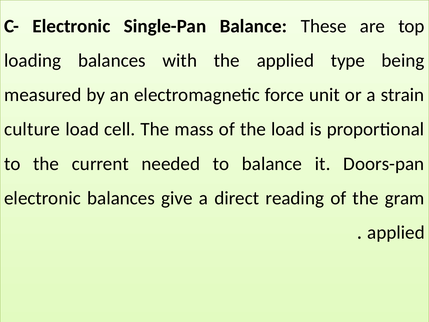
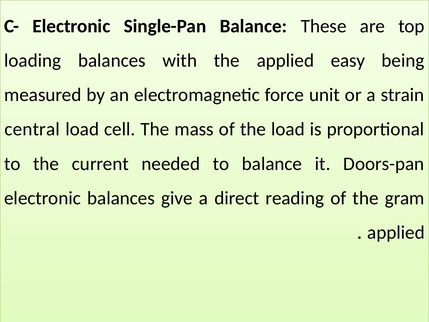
type: type -> easy
culture: culture -> central
